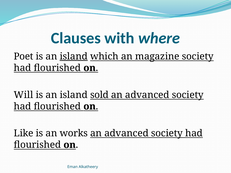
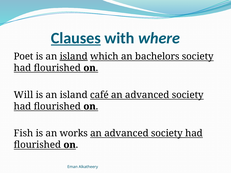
Clauses underline: none -> present
magazine: magazine -> bachelors
sold: sold -> café
Like: Like -> Fish
